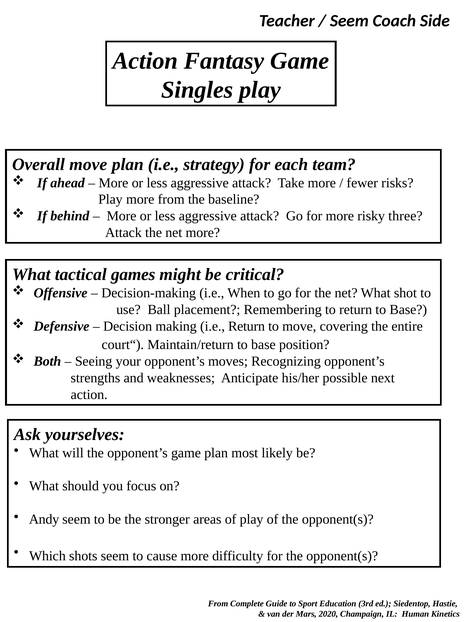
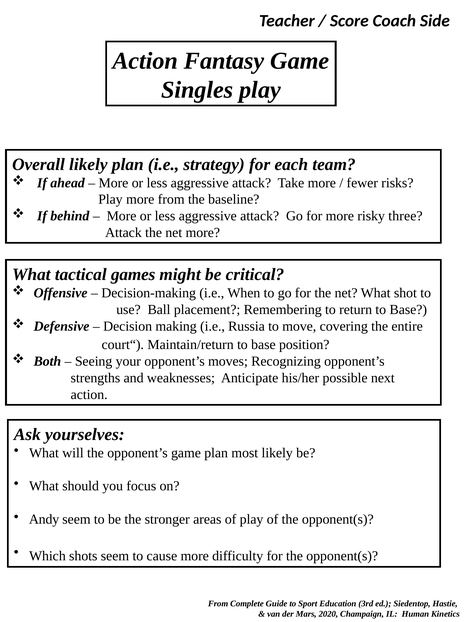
Seem at (349, 21): Seem -> Score
Overall move: move -> likely
i.e Return: Return -> Russia
